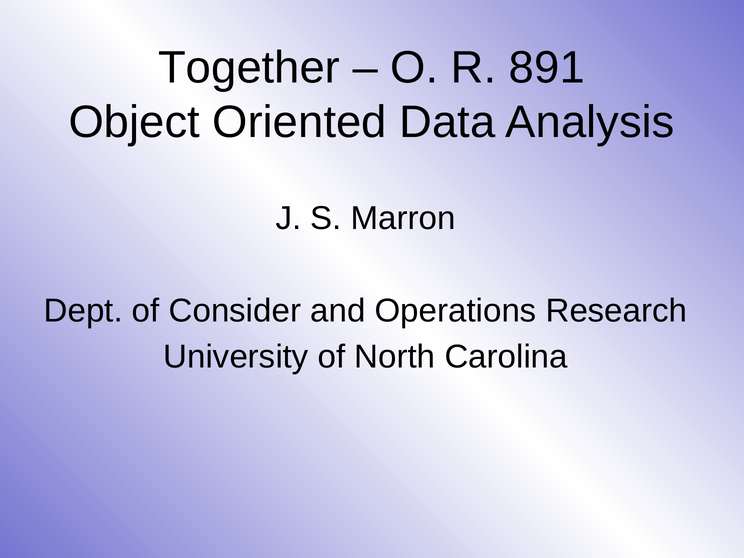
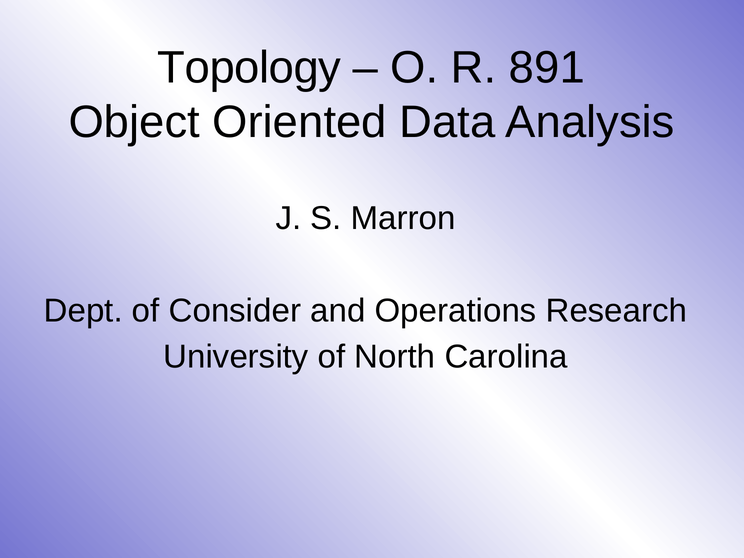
Together: Together -> Topology
